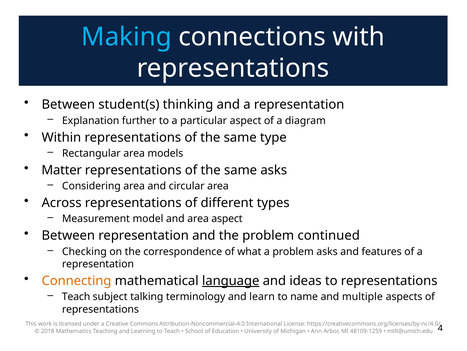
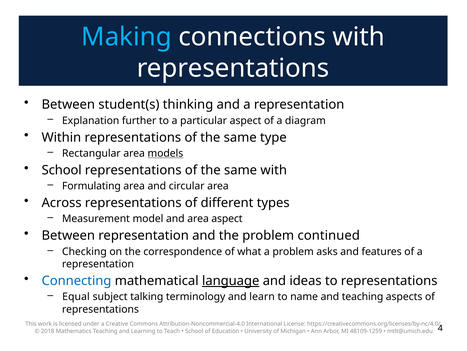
models underline: none -> present
Matter at (62, 170): Matter -> School
same asks: asks -> with
Considering: Considering -> Formulating
Connecting colour: orange -> blue
Teach at (76, 296): Teach -> Equal
and multiple: multiple -> teaching
